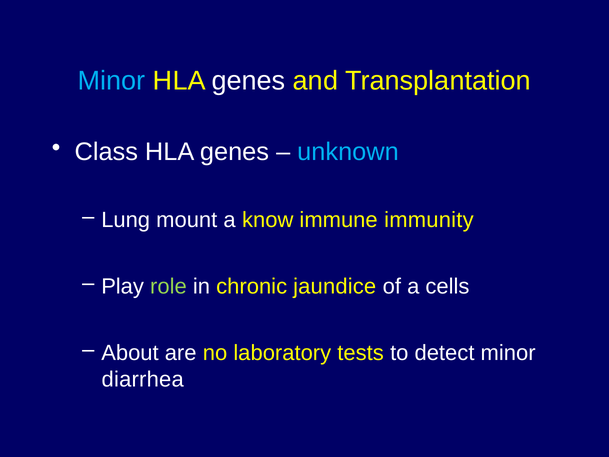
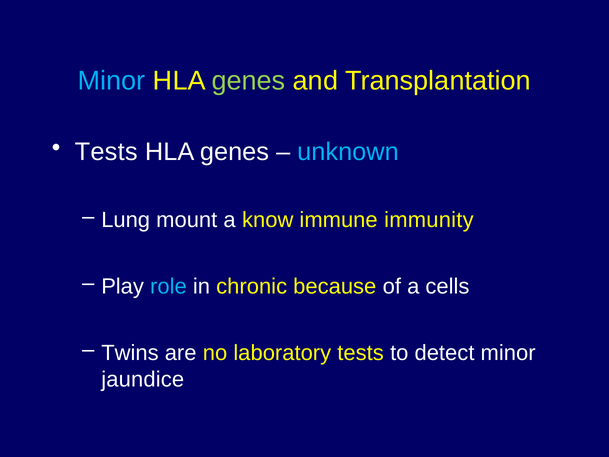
genes at (249, 81) colour: white -> light green
Class at (106, 152): Class -> Tests
role colour: light green -> light blue
jaundice: jaundice -> because
About: About -> Twins
diarrhea: diarrhea -> jaundice
